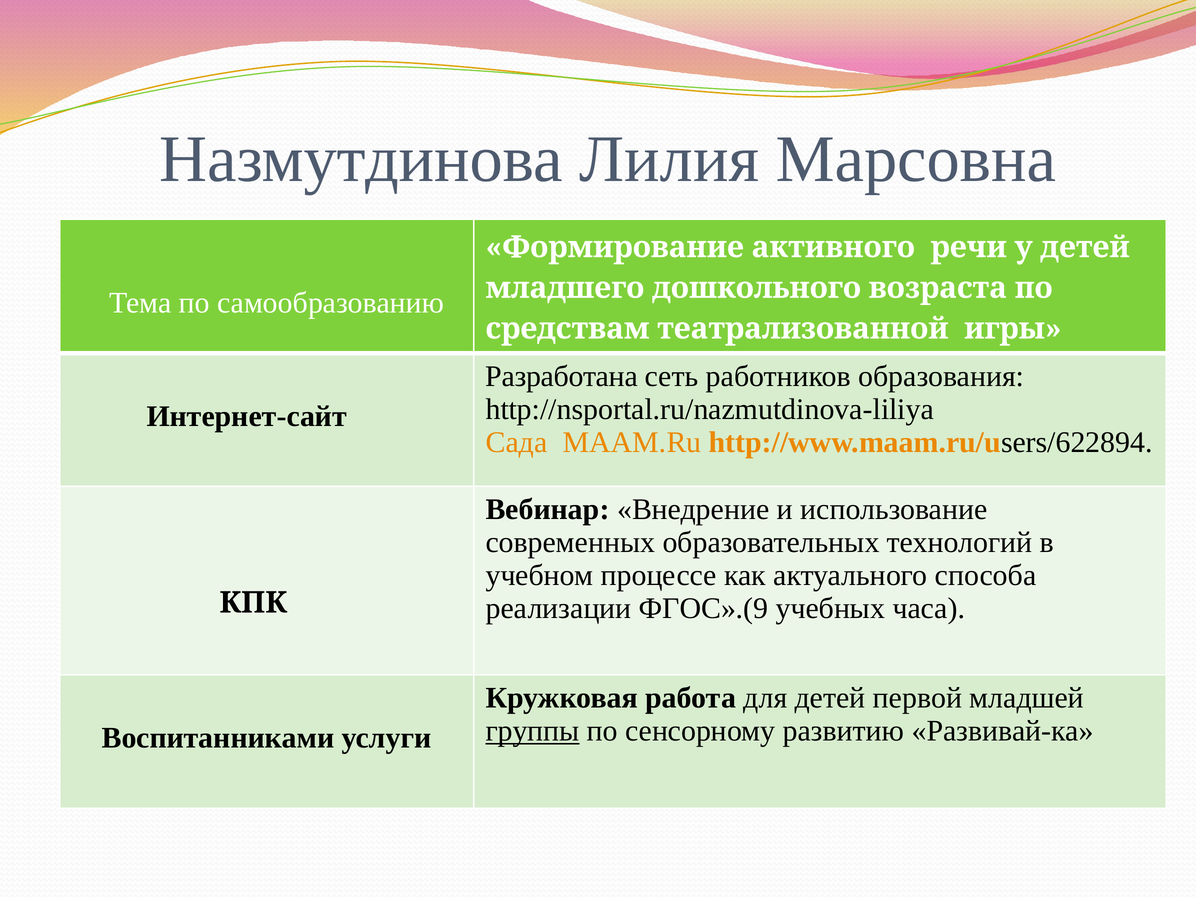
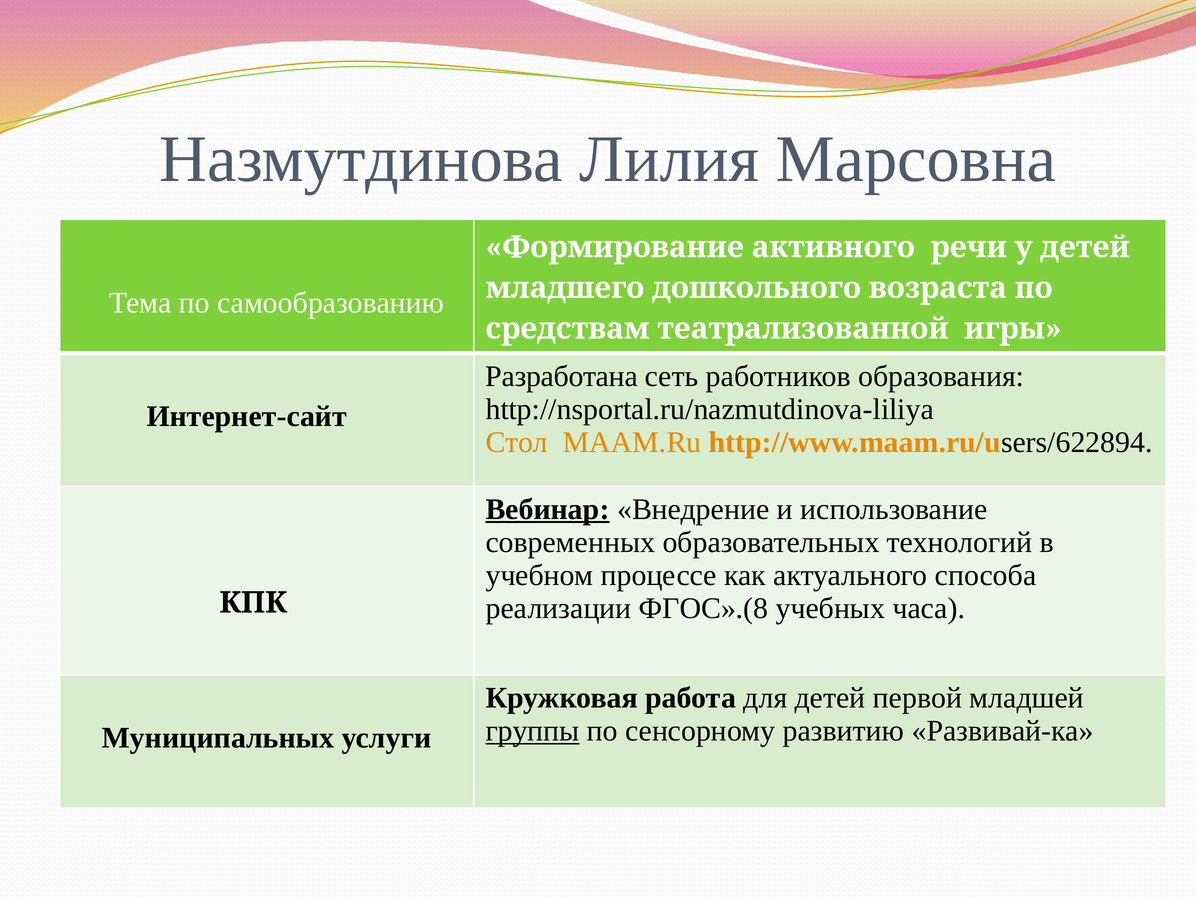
Сада: Сада -> Стол
Вебинар underline: none -> present
ФГОС».(9: ФГОС».(9 -> ФГОС».(8
Воспитанниками: Воспитанниками -> Муниципальных
